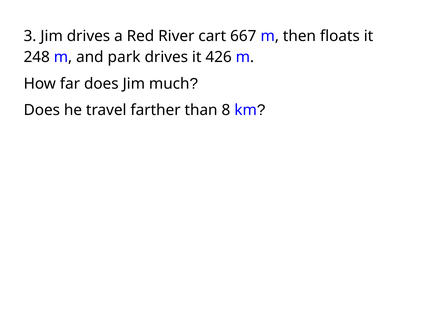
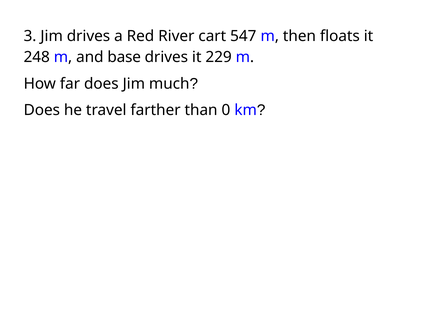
667: 667 -> 547
park: park -> base
426: 426 -> 229
8: 8 -> 0
